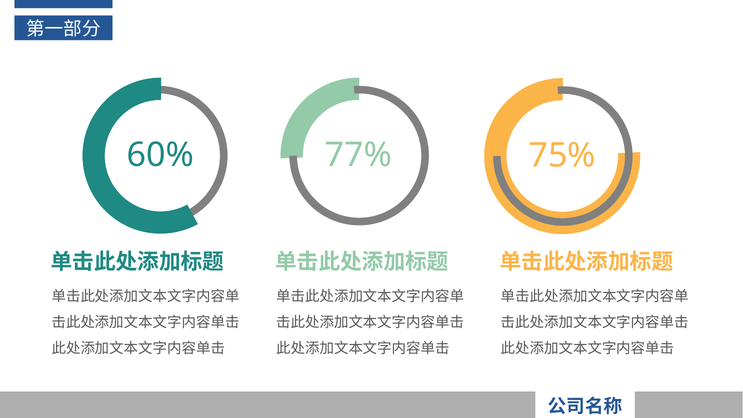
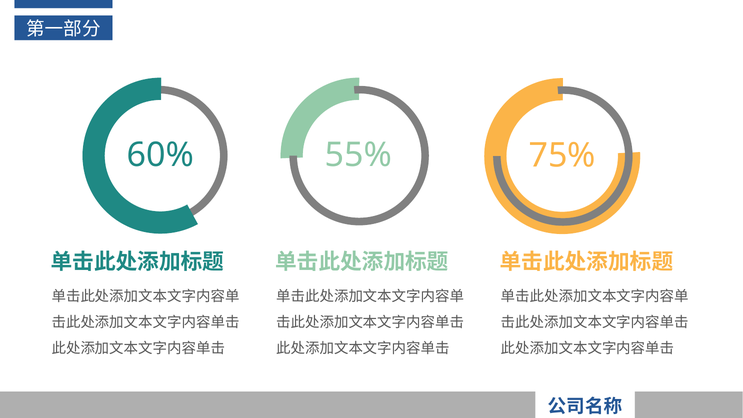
77%: 77% -> 55%
